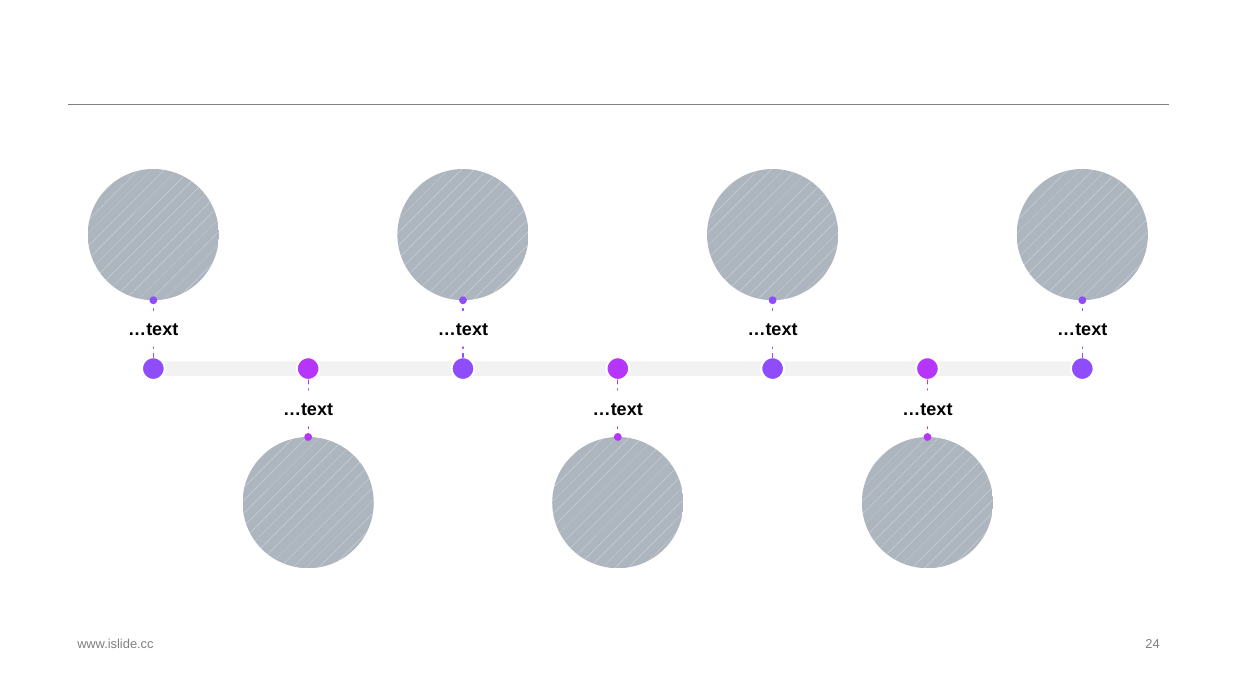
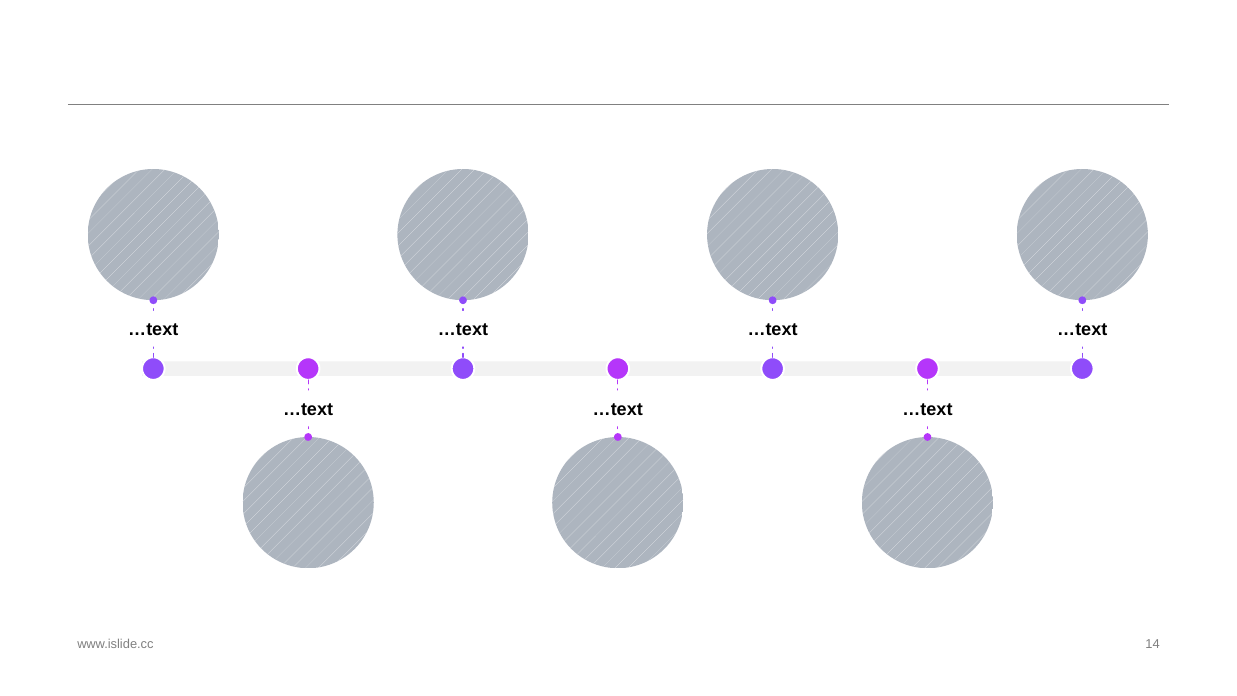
24: 24 -> 14
